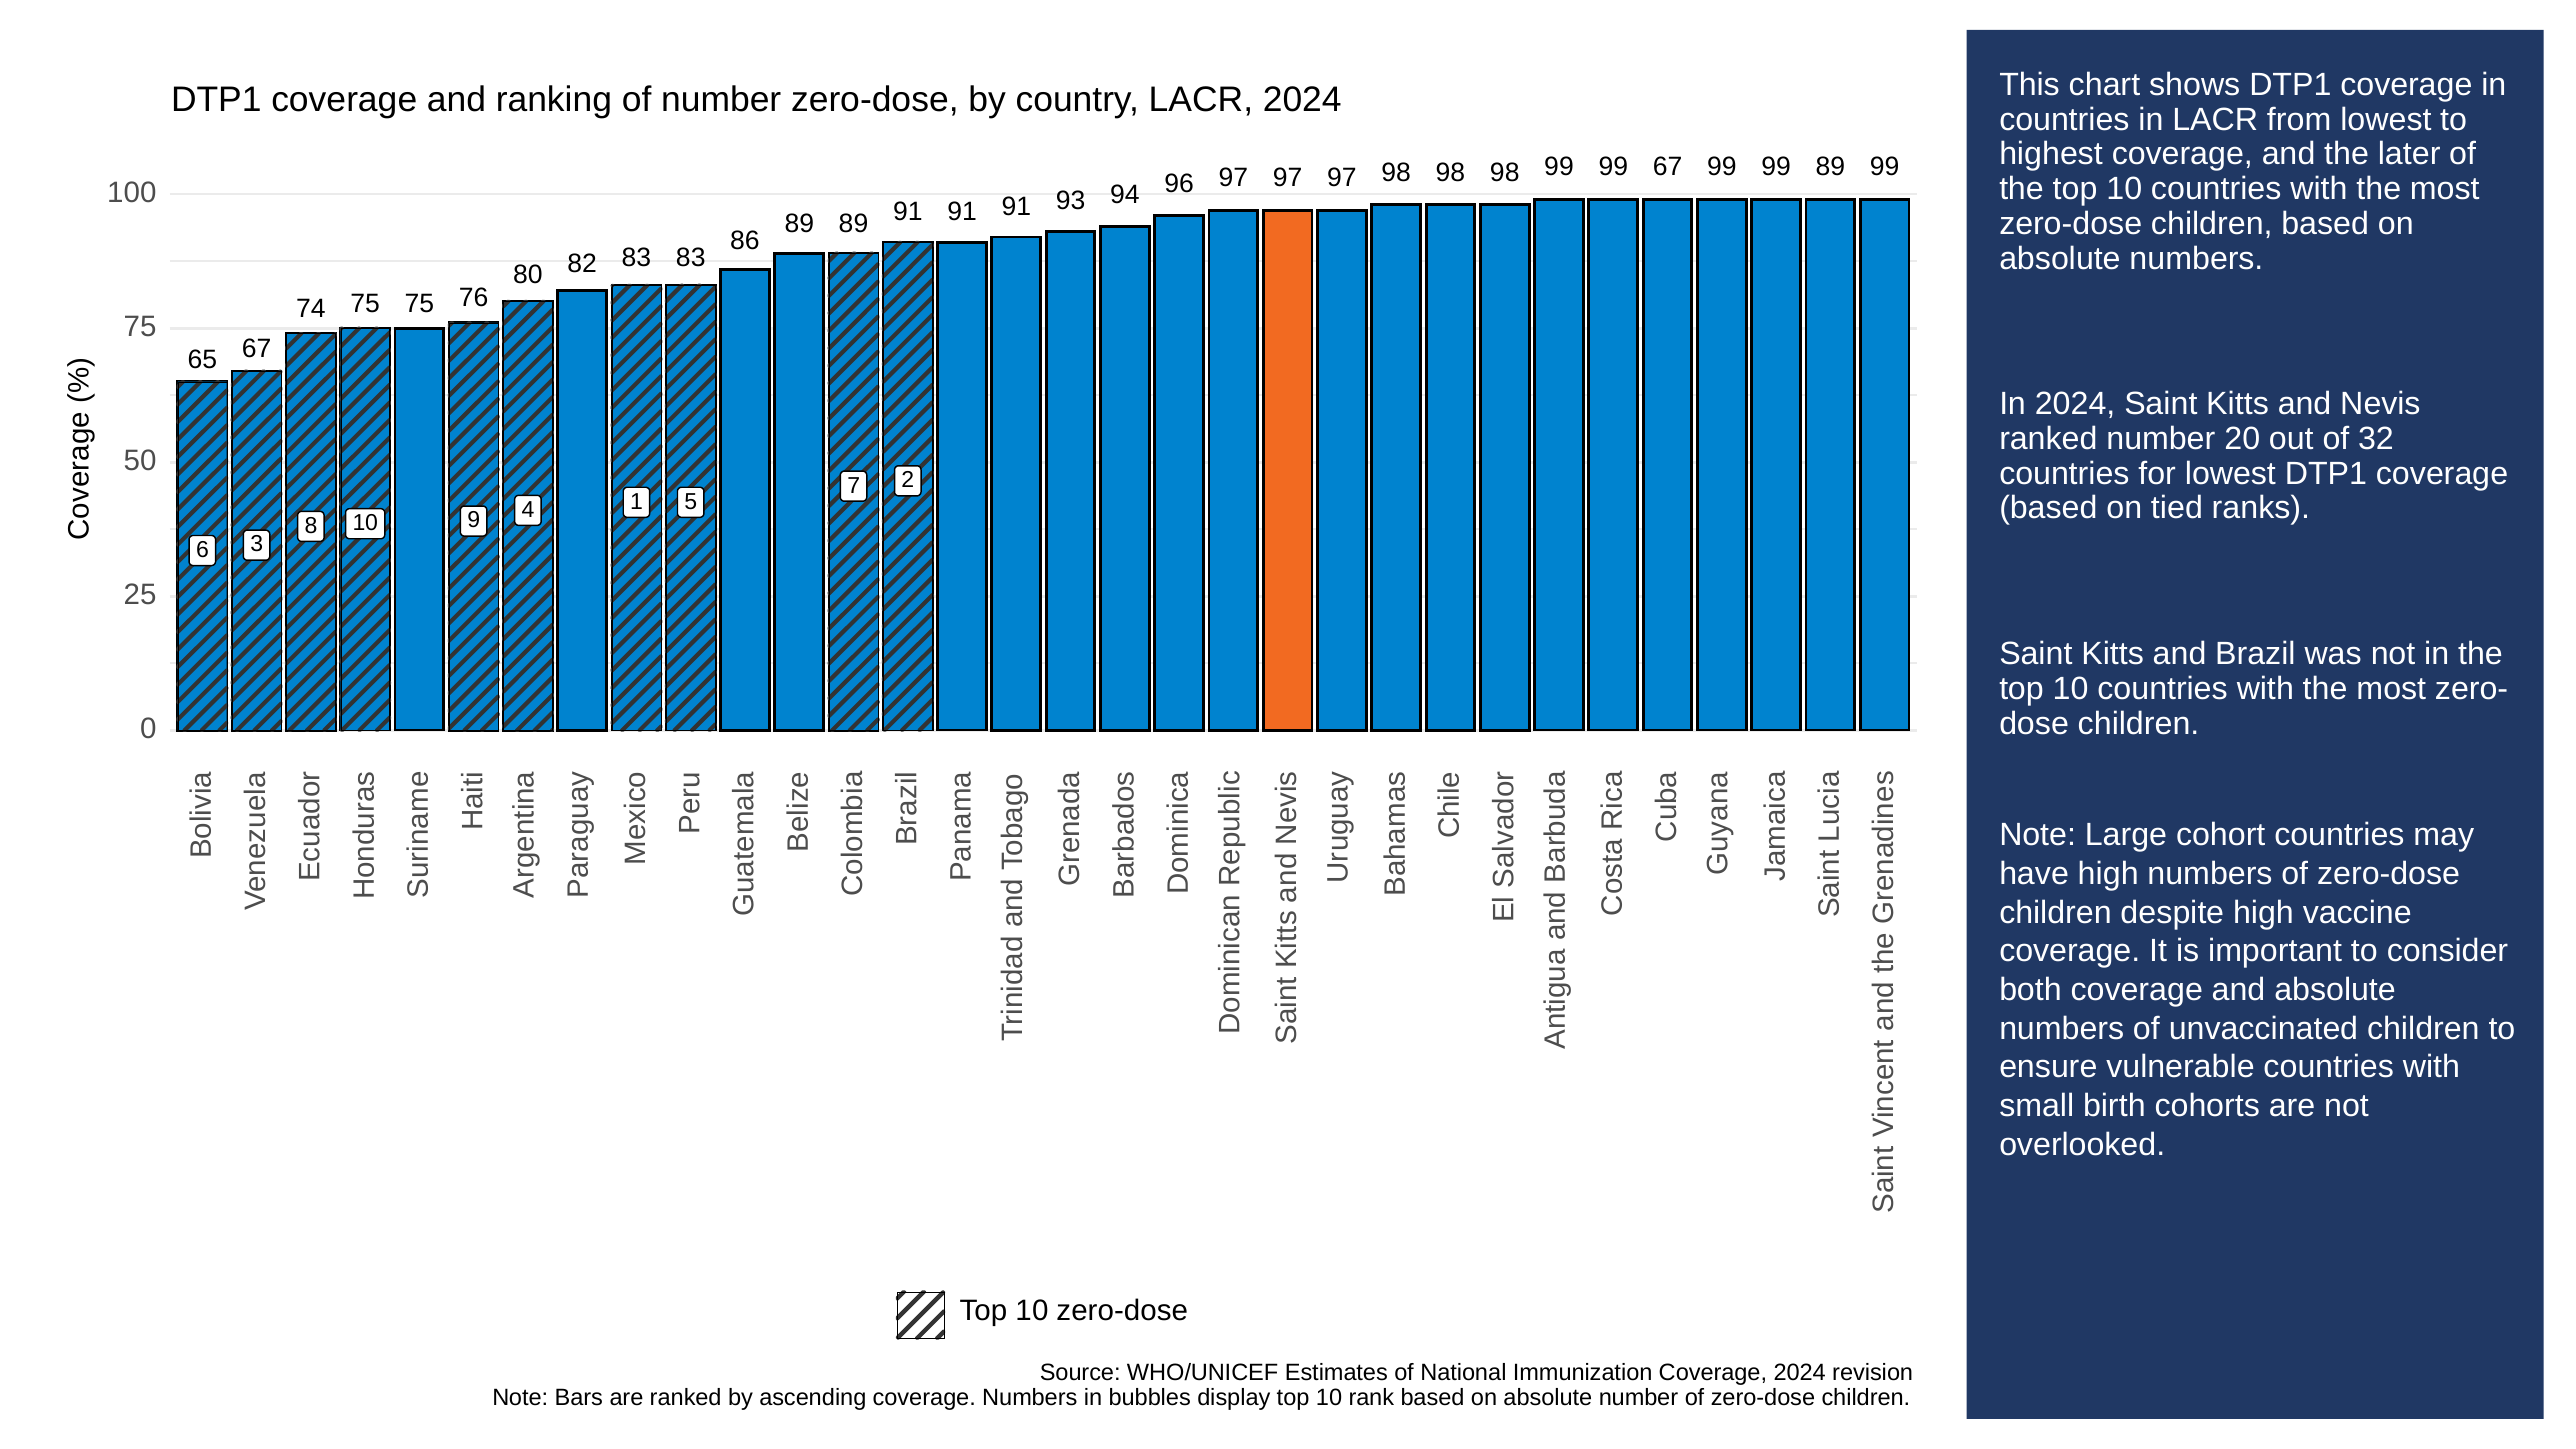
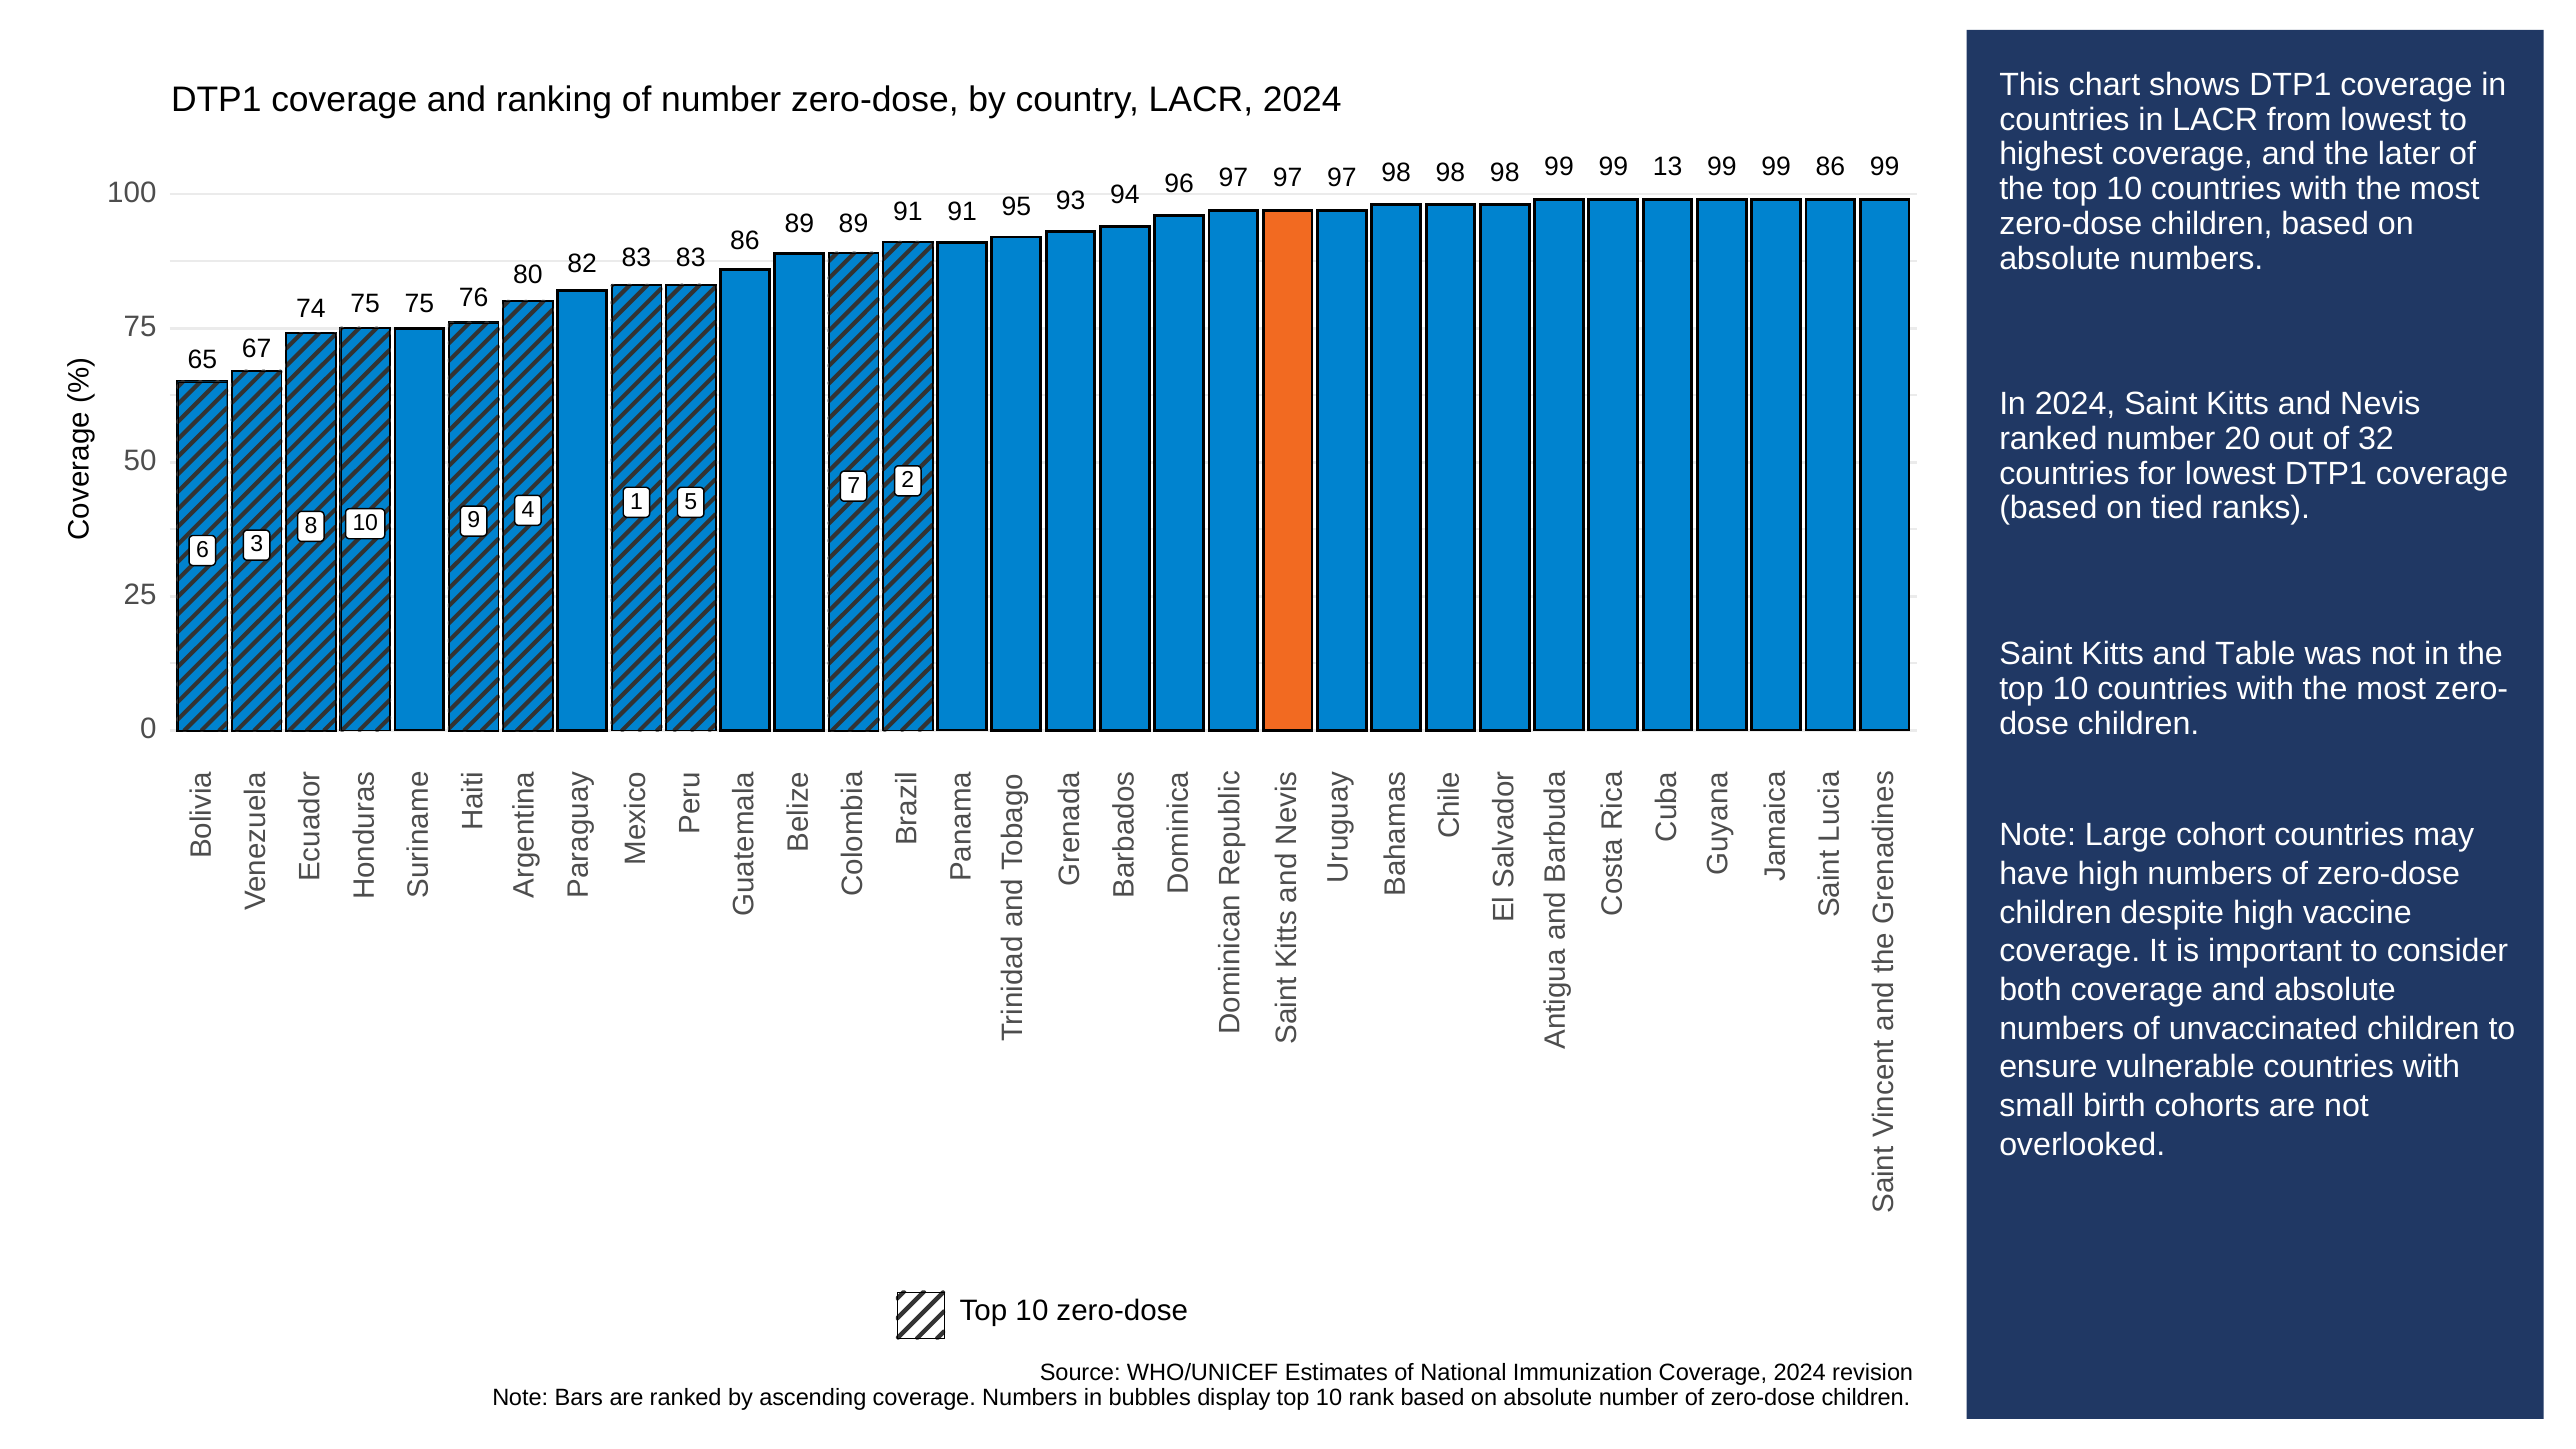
99 89: 89 -> 86
98 67: 67 -> 13
91 91 91: 91 -> 95
Brazil: Brazil -> Table
